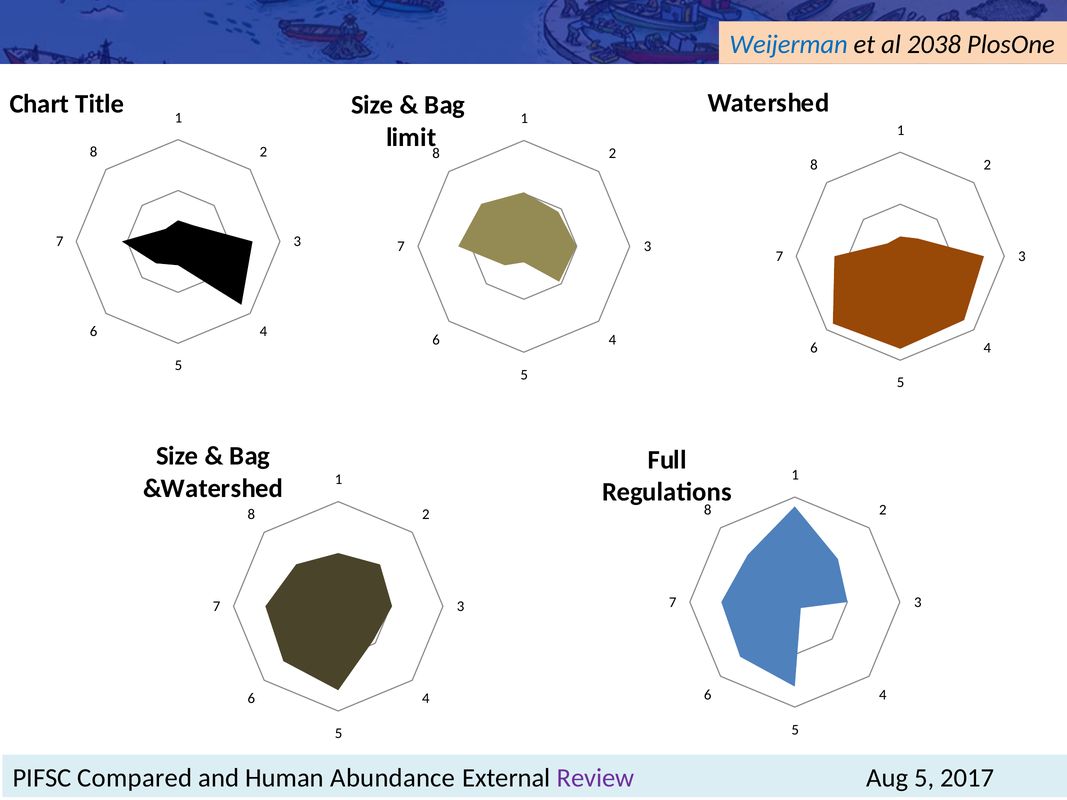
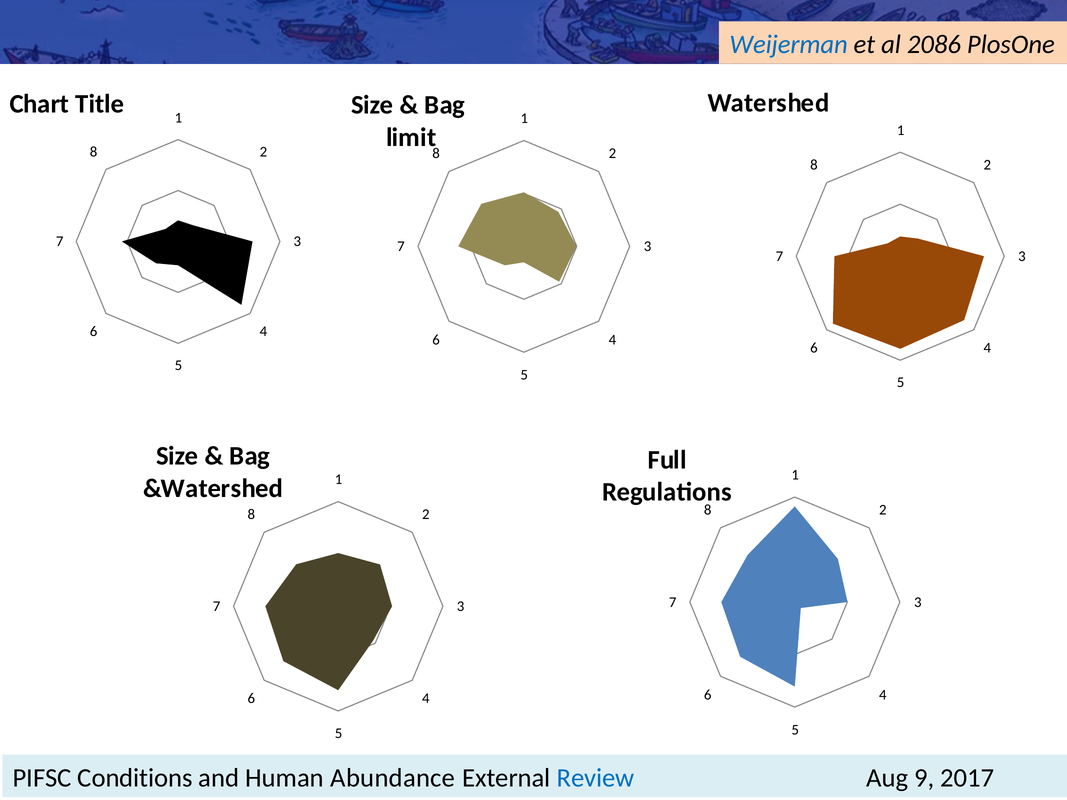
2038: 2038 -> 2086
Compared: Compared -> Conditions
Review colour: purple -> blue
Aug 5: 5 -> 9
